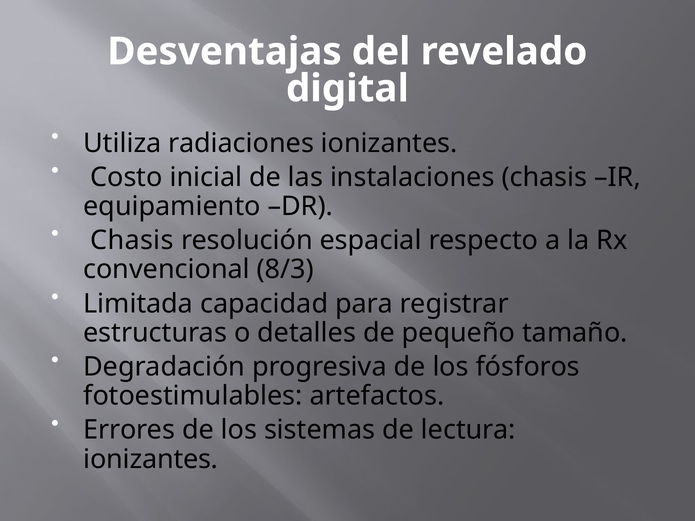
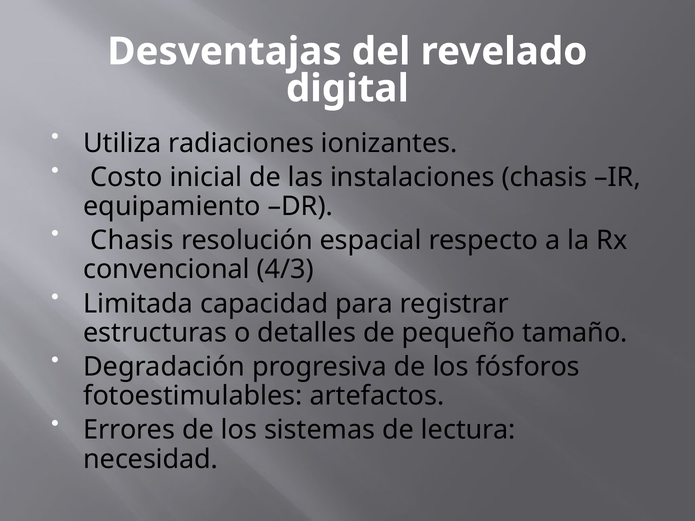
8/3: 8/3 -> 4/3
ionizantes at (151, 459): ionizantes -> necesidad
